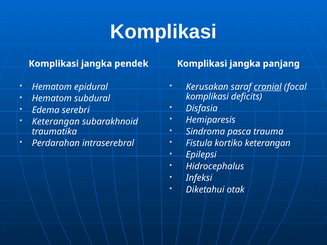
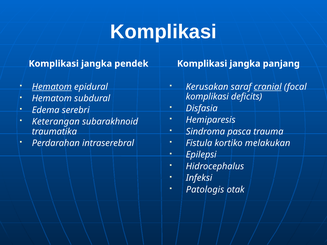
Hematom at (52, 87) underline: none -> present
kortiko keterangan: keterangan -> melakukan
Diketahui: Diketahui -> Patologis
